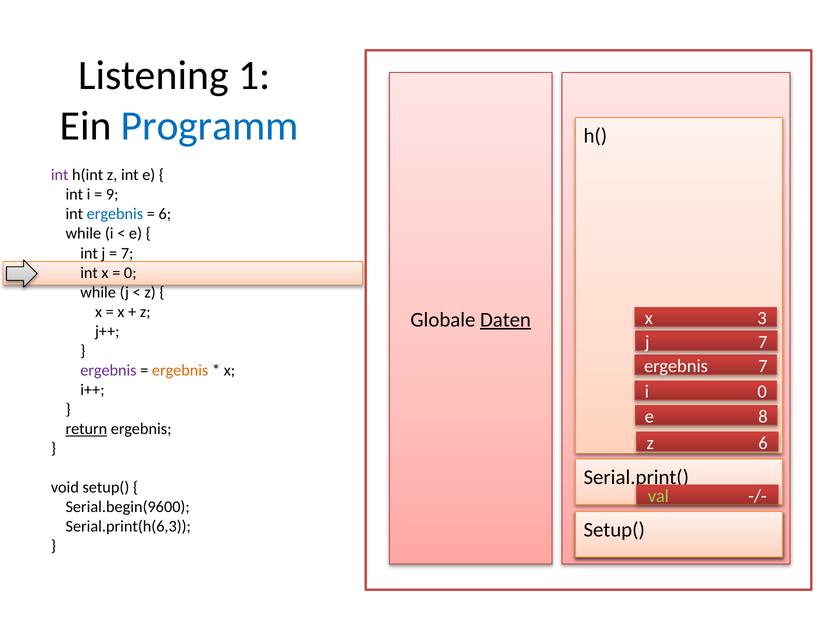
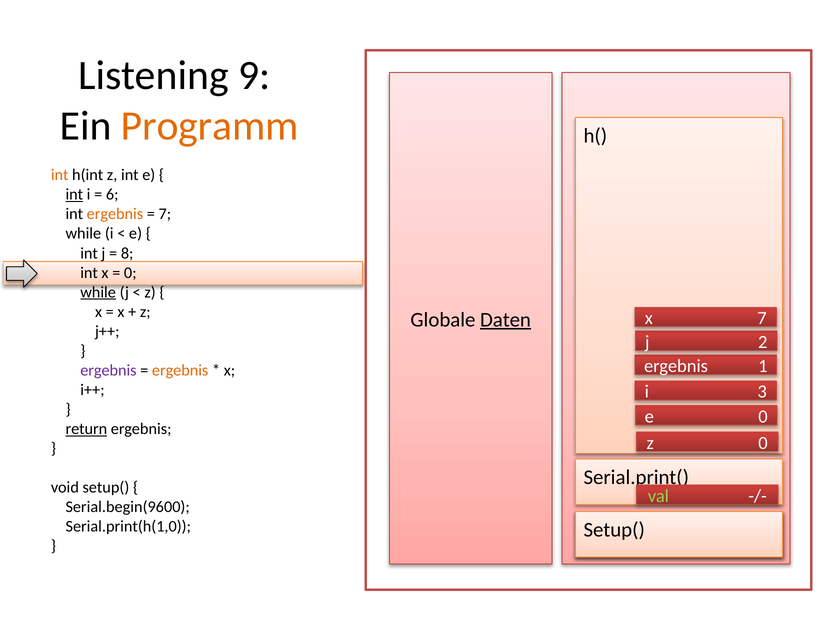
1: 1 -> 9
Programm colour: blue -> orange
int at (60, 175) colour: purple -> orange
int at (74, 194) underline: none -> present
9: 9 -> 6
ergebnis at (115, 214) colour: blue -> orange
6 at (165, 214): 6 -> 7
7 at (127, 253): 7 -> 8
while at (98, 292) underline: none -> present
3 at (762, 318): 3 -> 7
j 7: 7 -> 2
7 at (763, 366): 7 -> 1
i 0: 0 -> 3
e 8: 8 -> 0
z 6: 6 -> 0
Serial.print(h(6,3: Serial.print(h(6,3 -> Serial.print(h(1,0
